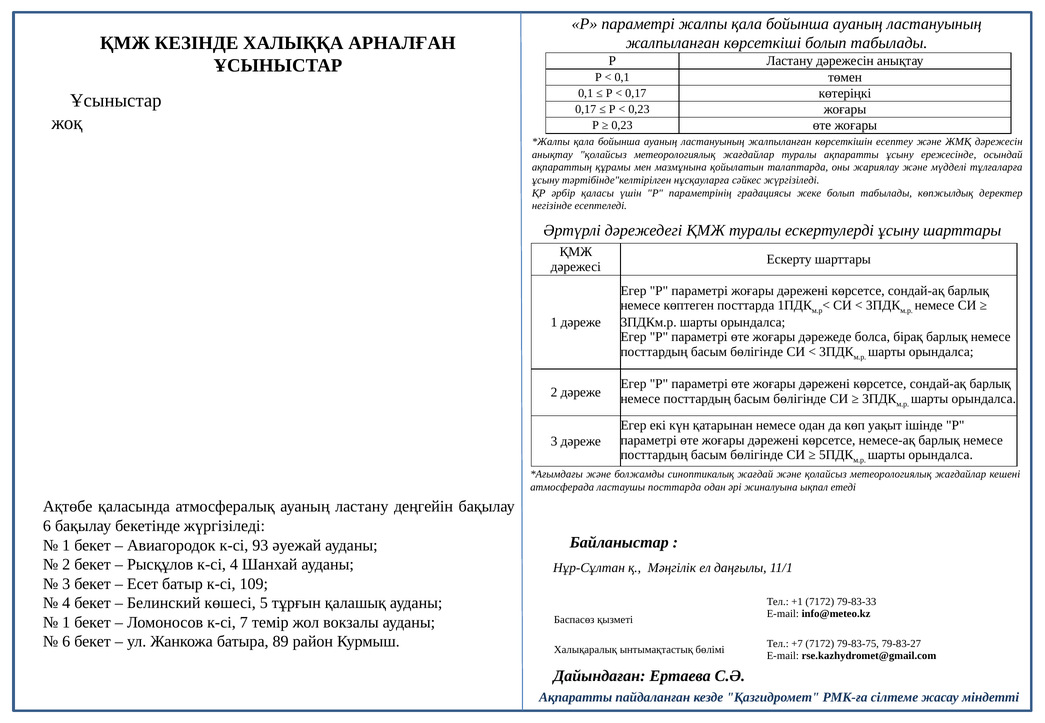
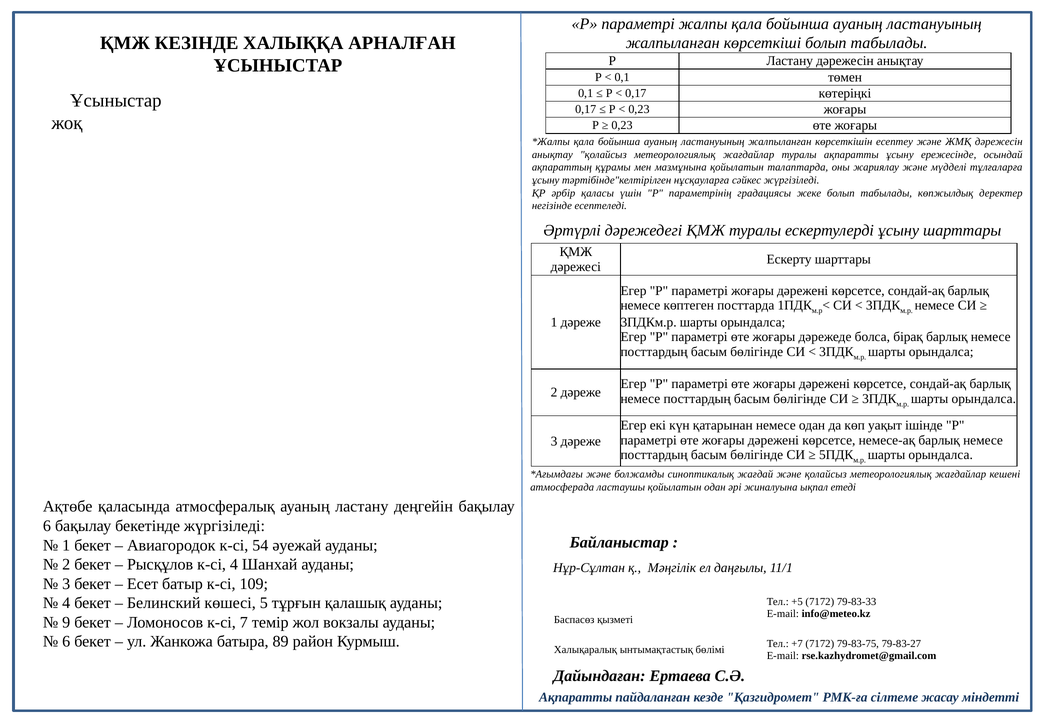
ластаушы посттарда: посттарда -> қойылатын
93: 93 -> 54
+1: +1 -> +5
1 at (66, 623): 1 -> 9
